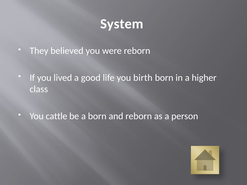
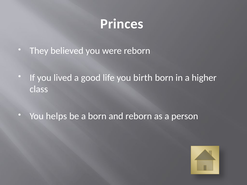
System: System -> Princes
cattle: cattle -> helps
